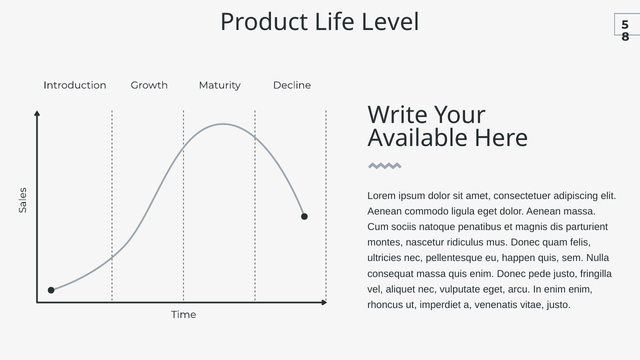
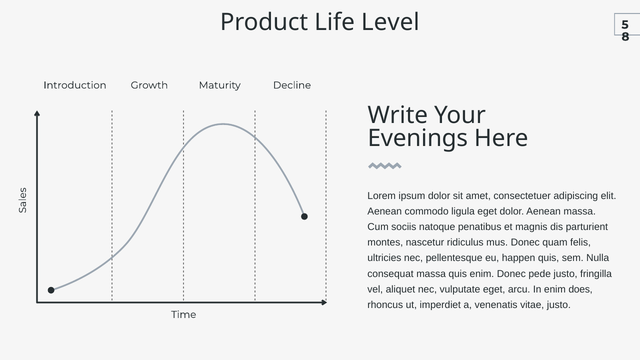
Available: Available -> Evenings
enim enim: enim -> does
